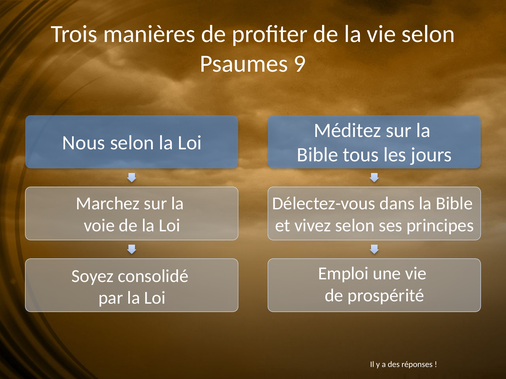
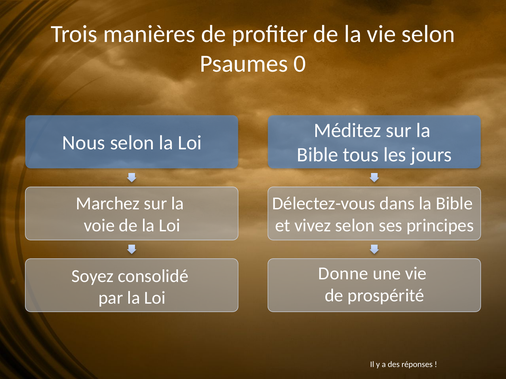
9: 9 -> 0
Emploi: Emploi -> Donne
